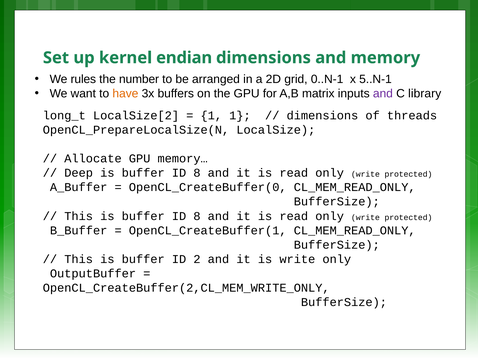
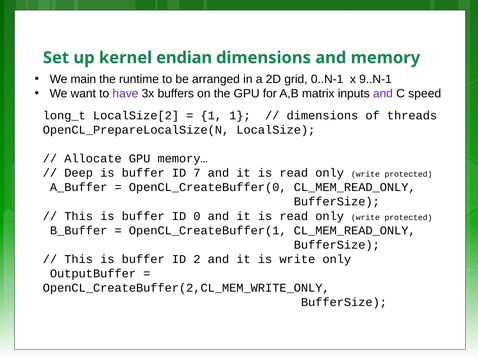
rules: rules -> main
number: number -> runtime
5..N-1: 5..N-1 -> 9..N-1
have colour: orange -> purple
library: library -> speed
8 at (197, 173): 8 -> 7
8 at (197, 216): 8 -> 0
